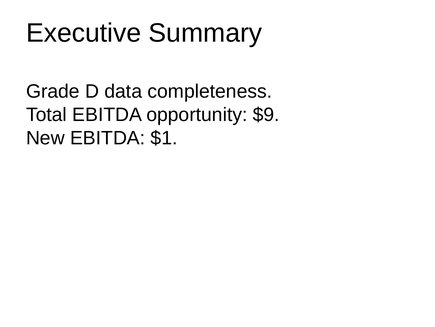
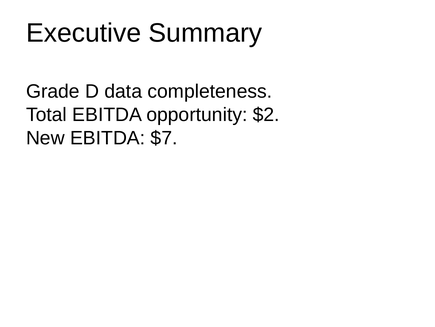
$9: $9 -> $2
$1: $1 -> $7
